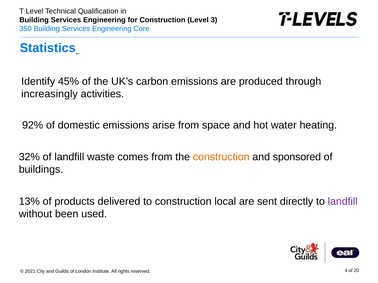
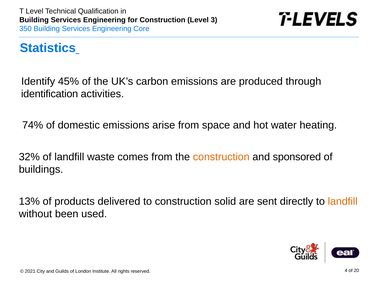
increasingly: increasingly -> identification
92%: 92% -> 74%
local: local -> solid
landfill at (343, 202) colour: purple -> orange
